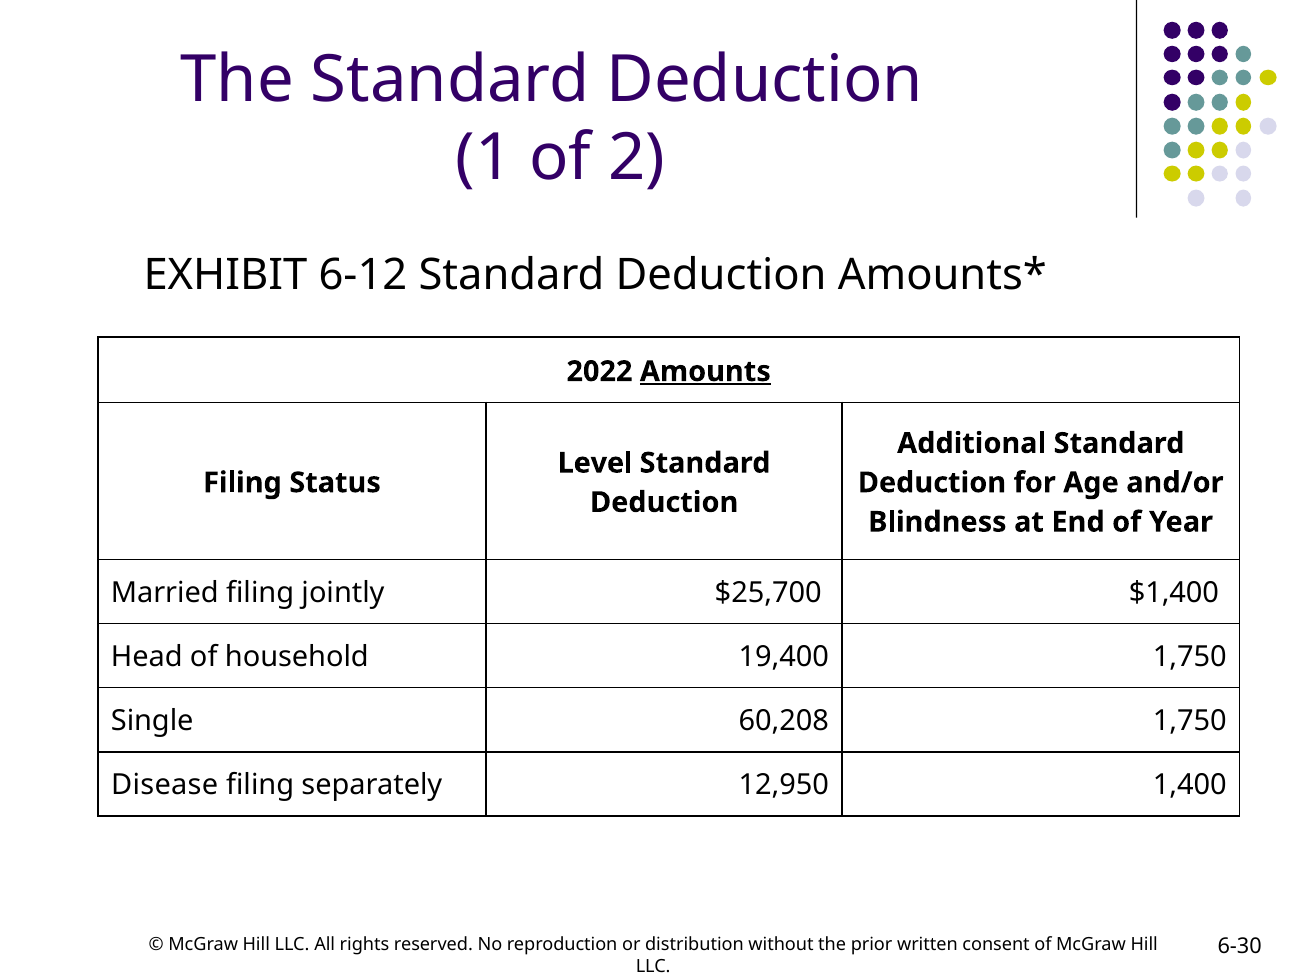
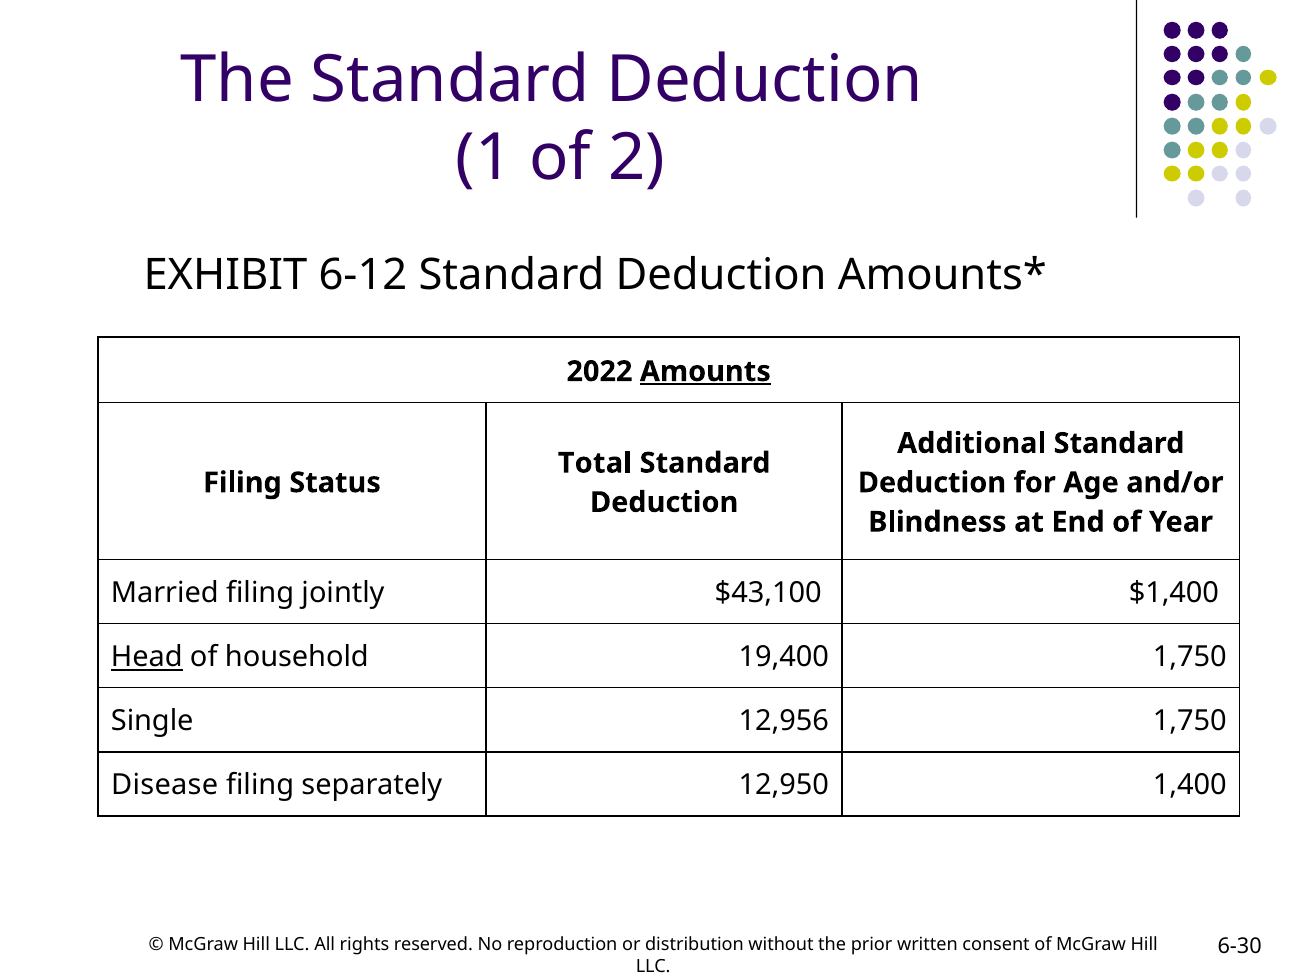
Level: Level -> Total
$25,700: $25,700 -> $43,100
Head underline: none -> present
60,208: 60,208 -> 12,956
